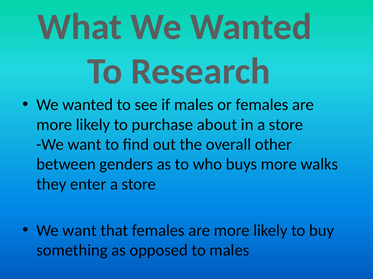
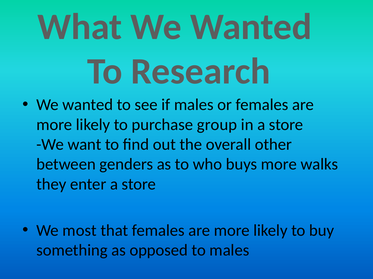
about: about -> group
want at (80, 231): want -> most
